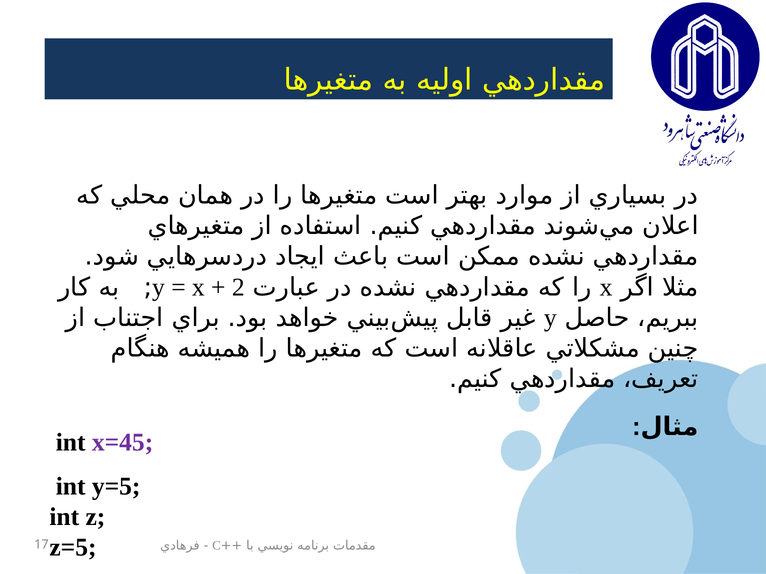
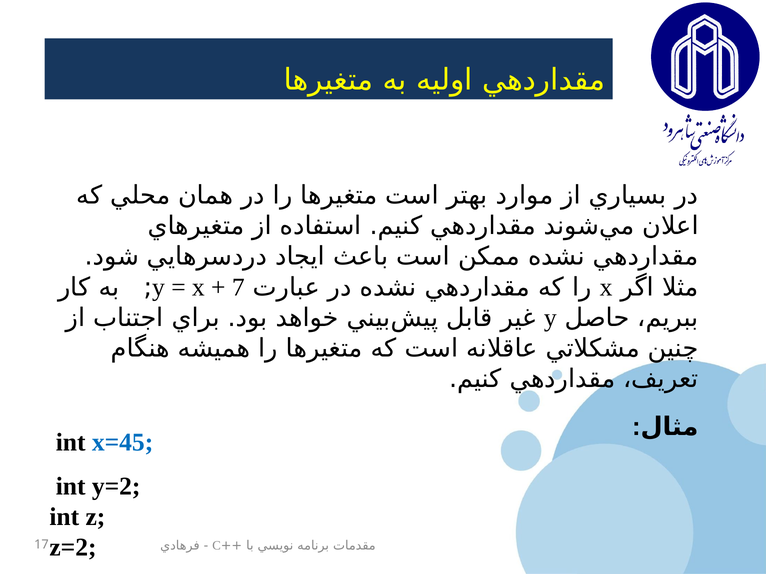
2: 2 -> 7
x=45 colour: purple -> blue
y=5: y=5 -> y=2
z=5: z=5 -> z=2
